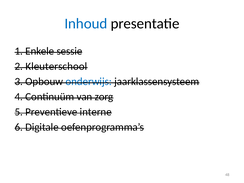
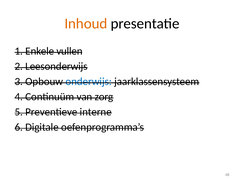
Inhoud colour: blue -> orange
sessie: sessie -> vullen
Kleuterschool: Kleuterschool -> Leesonderwijs
